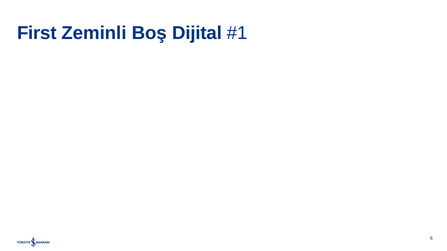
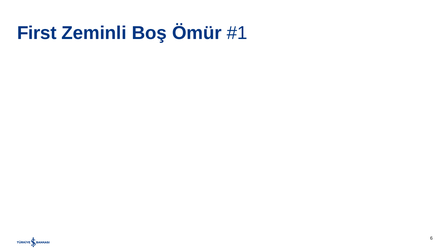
Dijital: Dijital -> Ömür
